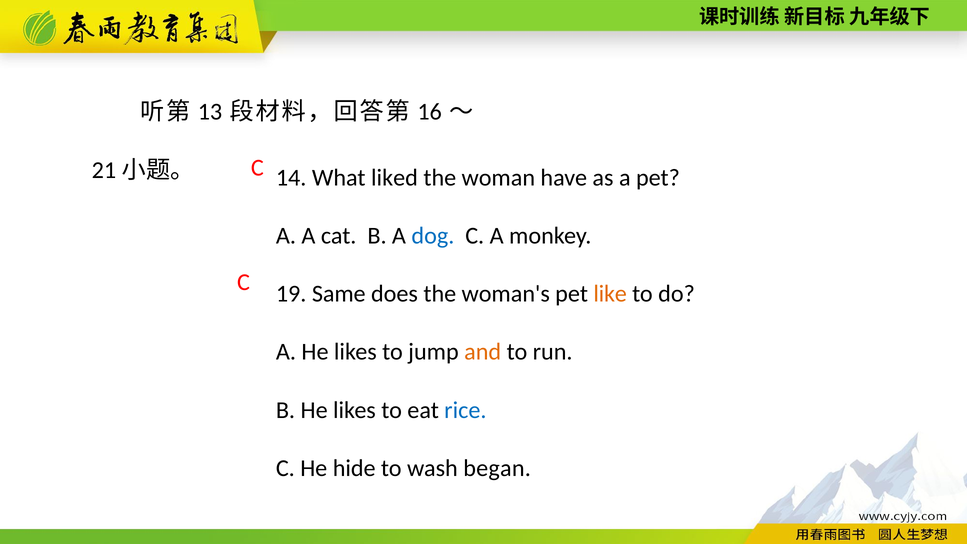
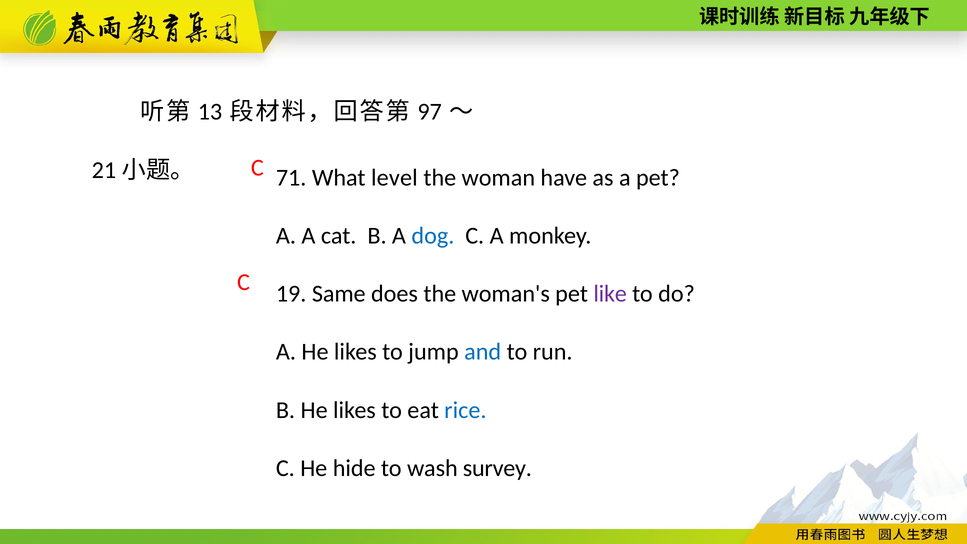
16: 16 -> 97
14: 14 -> 71
liked: liked -> level
like colour: orange -> purple
and colour: orange -> blue
began: began -> survey
